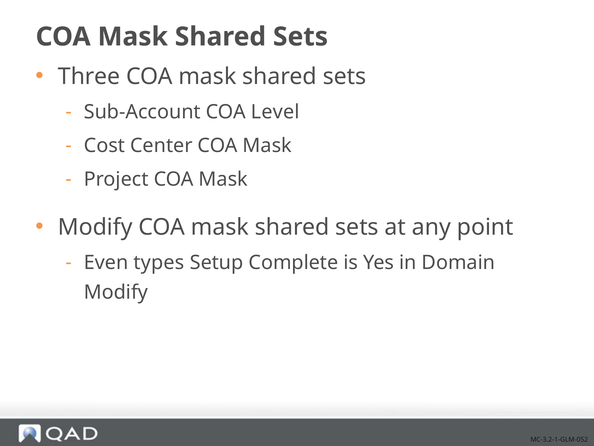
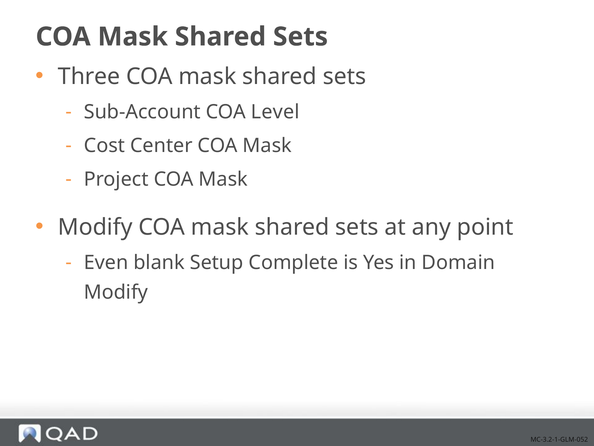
types: types -> blank
